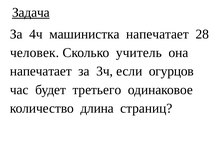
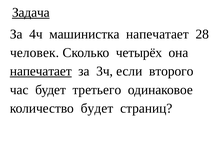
учитель: учитель -> четырёх
напечатает at (41, 71) underline: none -> present
огурцов: огурцов -> второго
количество длина: длина -> будет
